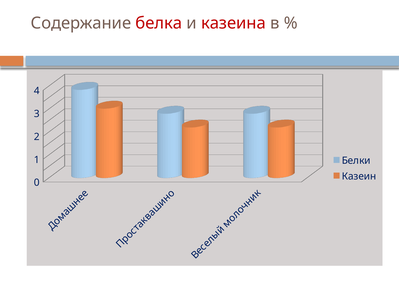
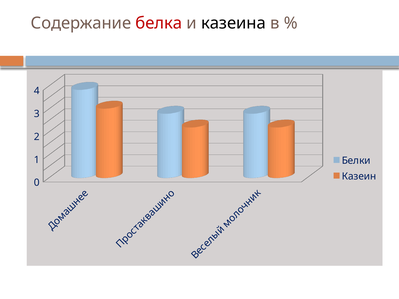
казеина colour: red -> black
